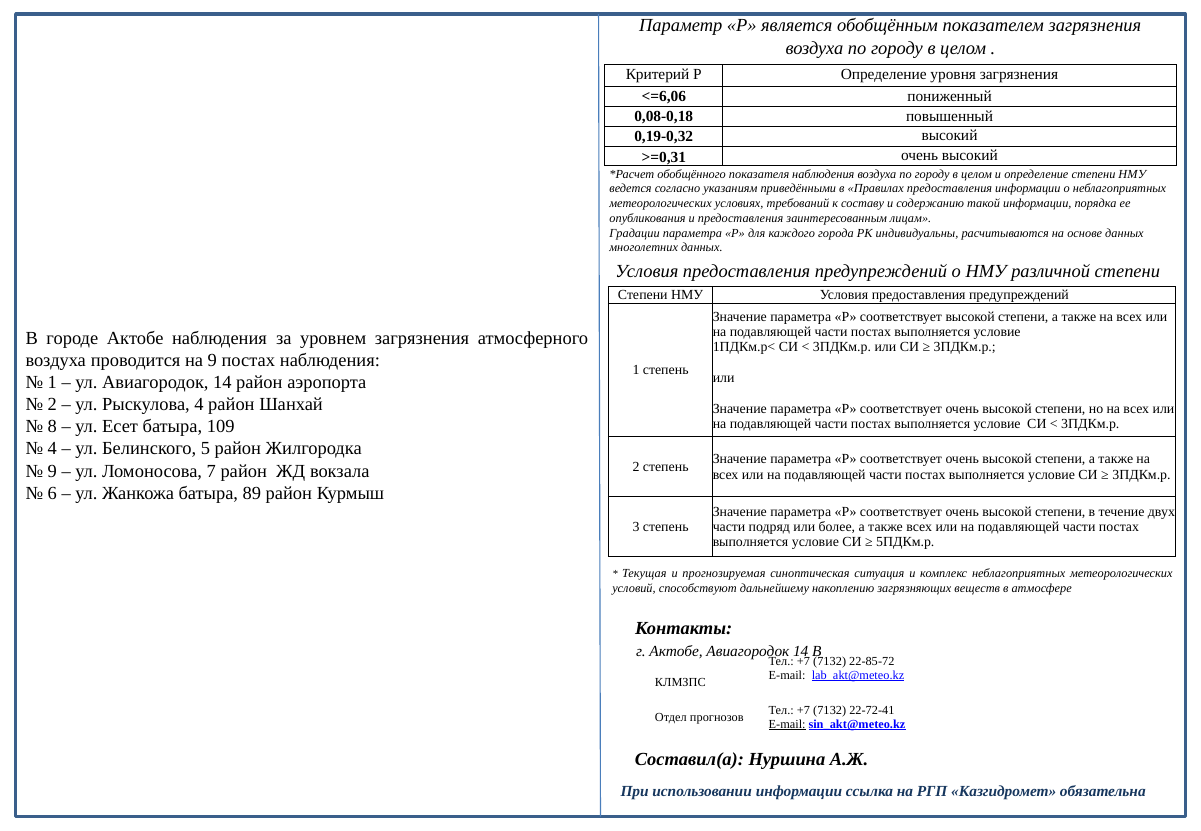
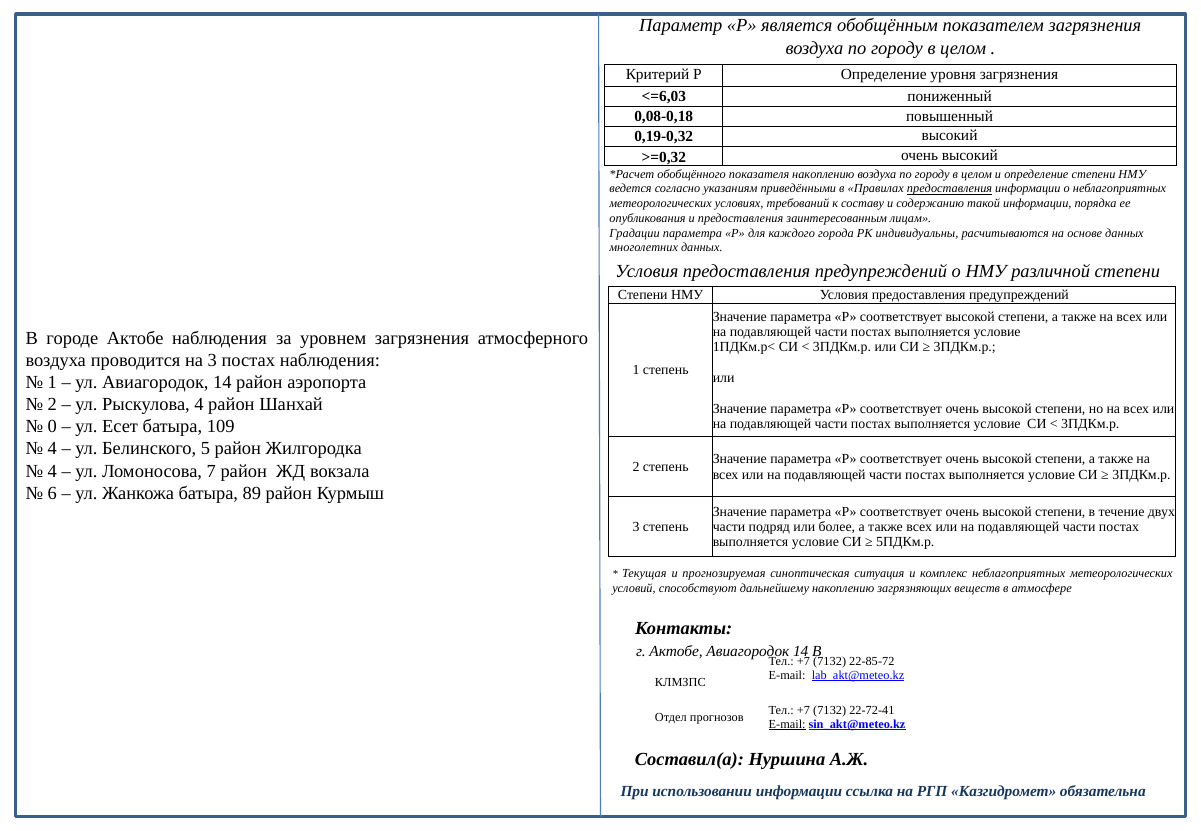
<=6,06: <=6,06 -> <=6,03
>=0,31: >=0,31 -> >=0,32
показателя наблюдения: наблюдения -> накоплению
предоставления at (950, 189) underline: none -> present
на 9: 9 -> 3
8: 8 -> 0
9 at (52, 471): 9 -> 4
